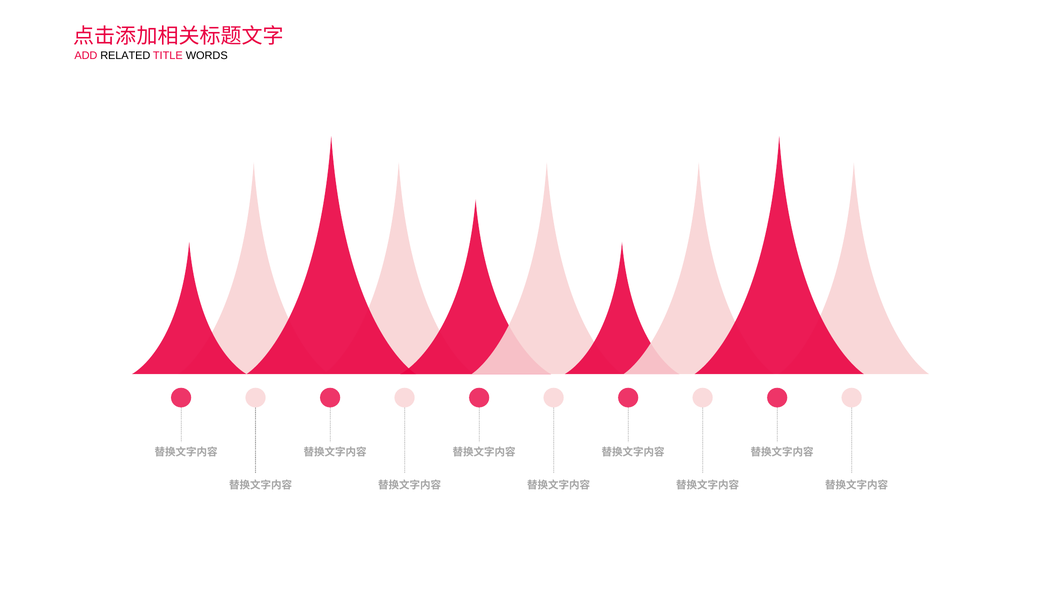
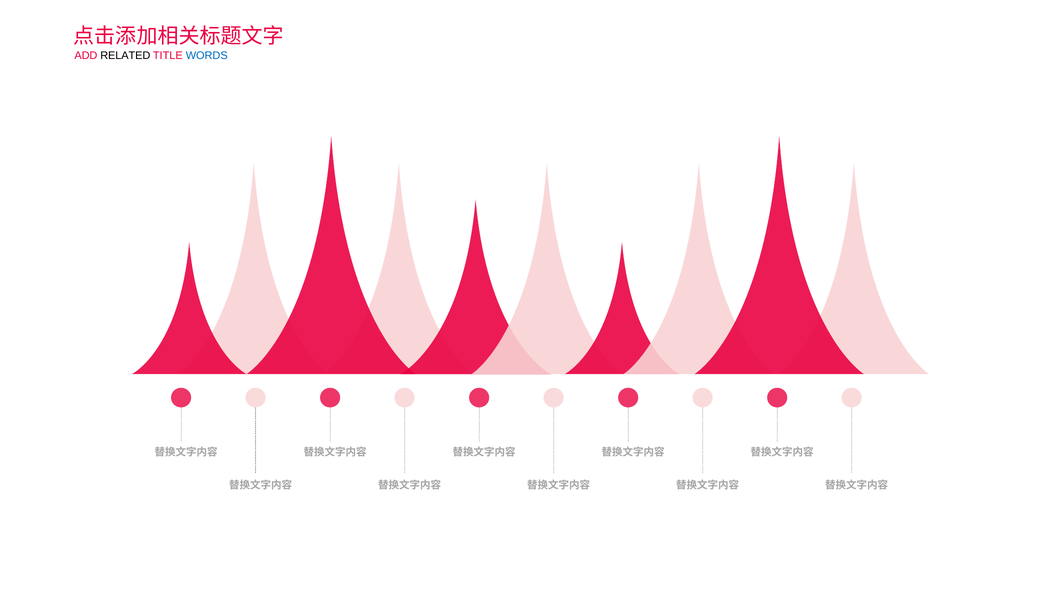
WORDS colour: black -> blue
